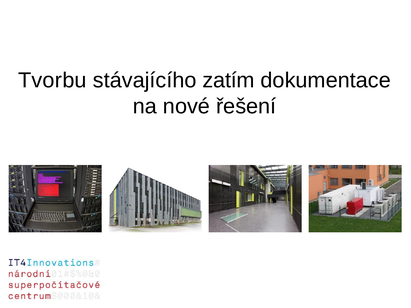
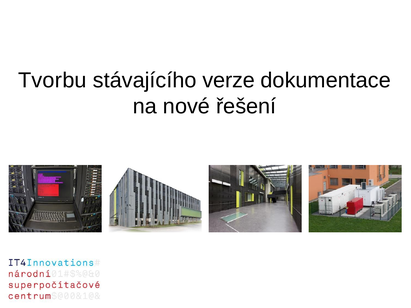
zatím: zatím -> verze
